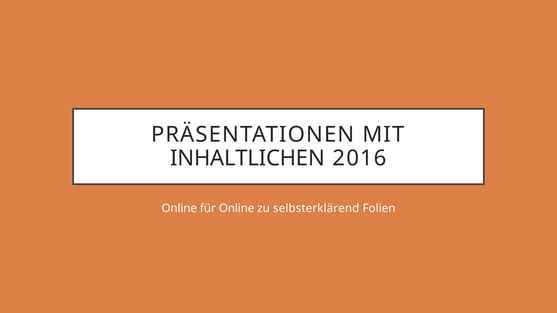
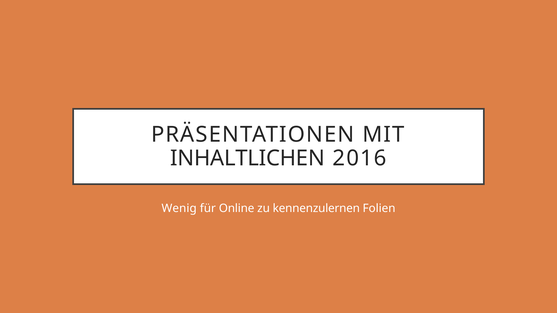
Online at (179, 209): Online -> Wenig
selbsterklärend: selbsterklärend -> kennenzulernen
